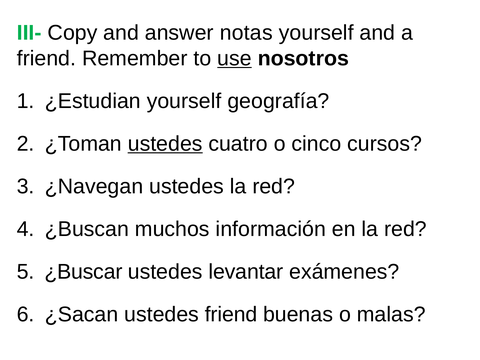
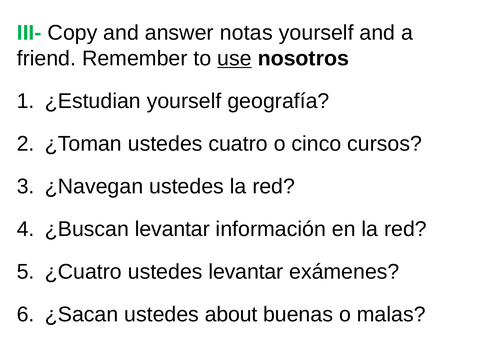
ustedes at (165, 144) underline: present -> none
¿Buscan muchos: muchos -> levantar
¿Buscar: ¿Buscar -> ¿Cuatro
ustedes friend: friend -> about
